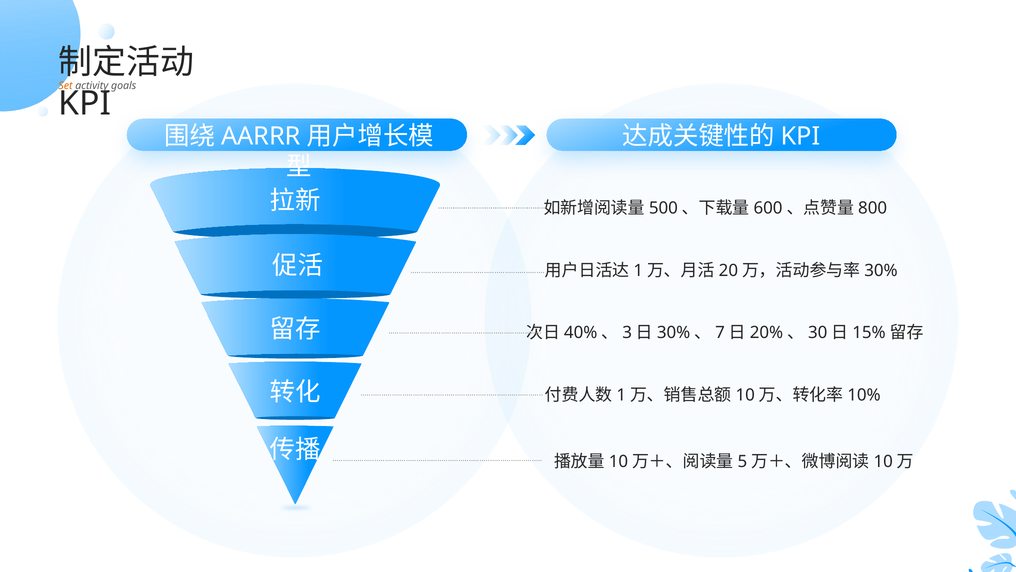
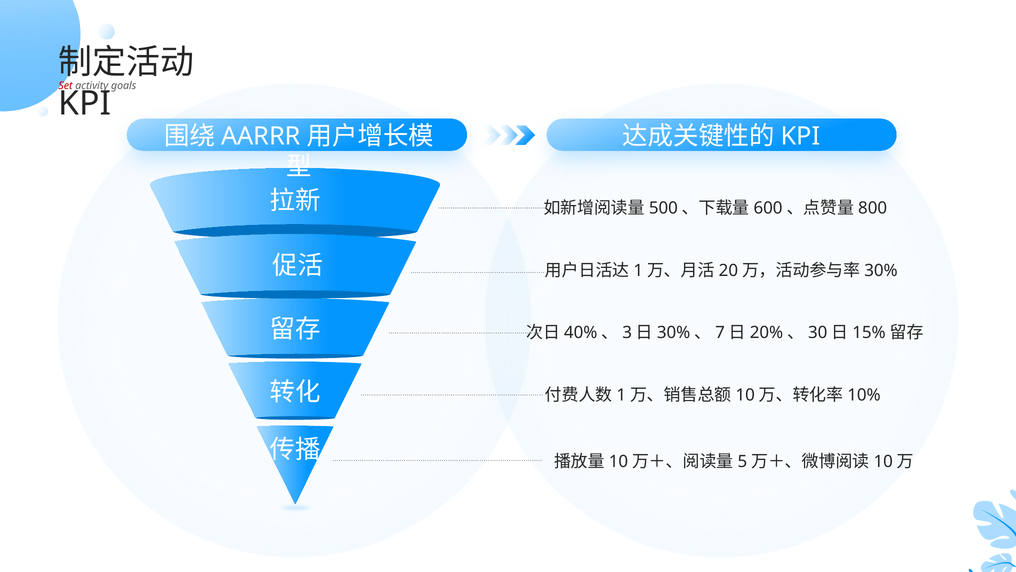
Set colour: orange -> red
